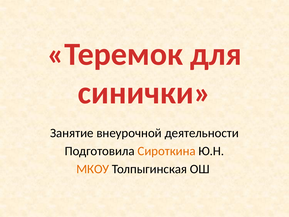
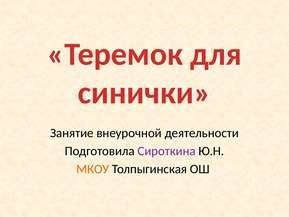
Сироткина colour: orange -> purple
